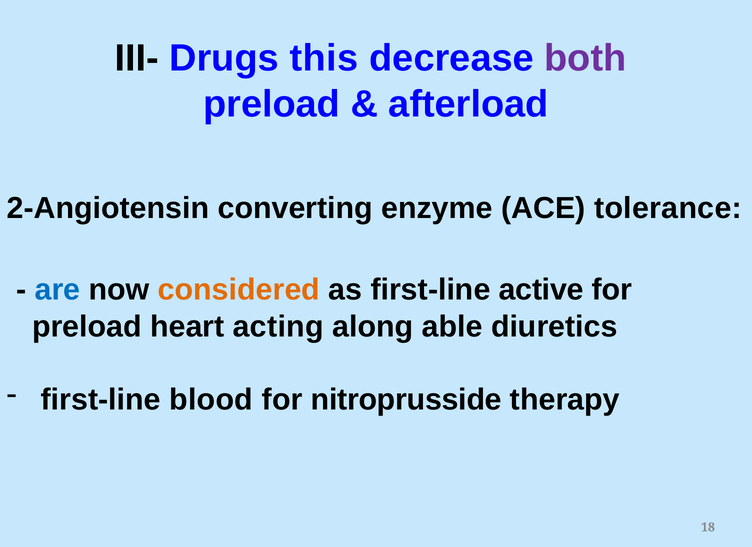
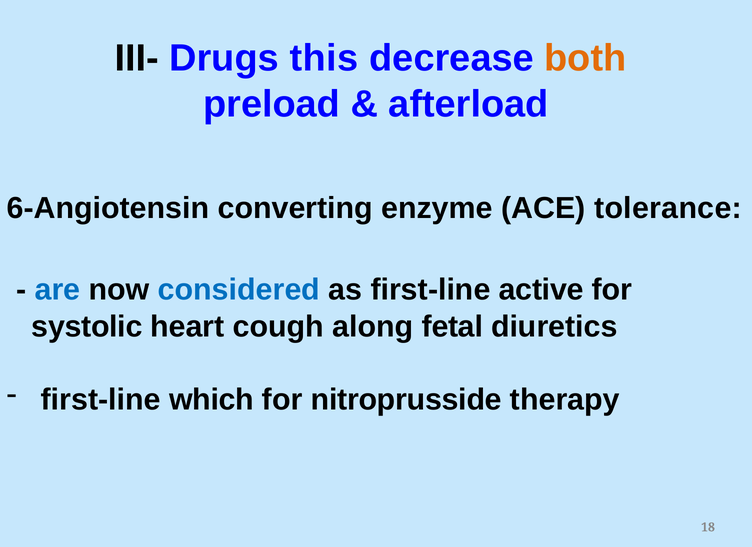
both colour: purple -> orange
2-Angiotensin: 2-Angiotensin -> 6-Angiotensin
considered colour: orange -> blue
preload at (87, 327): preload -> systolic
acting: acting -> cough
able: able -> fetal
blood: blood -> which
